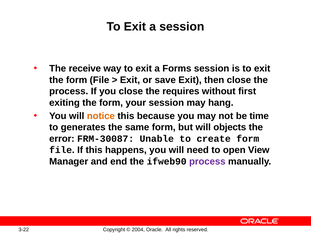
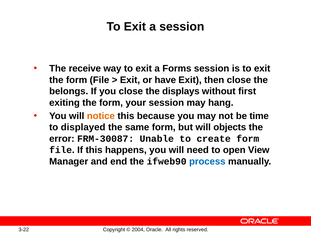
save: save -> have
process at (69, 91): process -> belongs
requires: requires -> displays
generates: generates -> displayed
process at (207, 162) colour: purple -> blue
